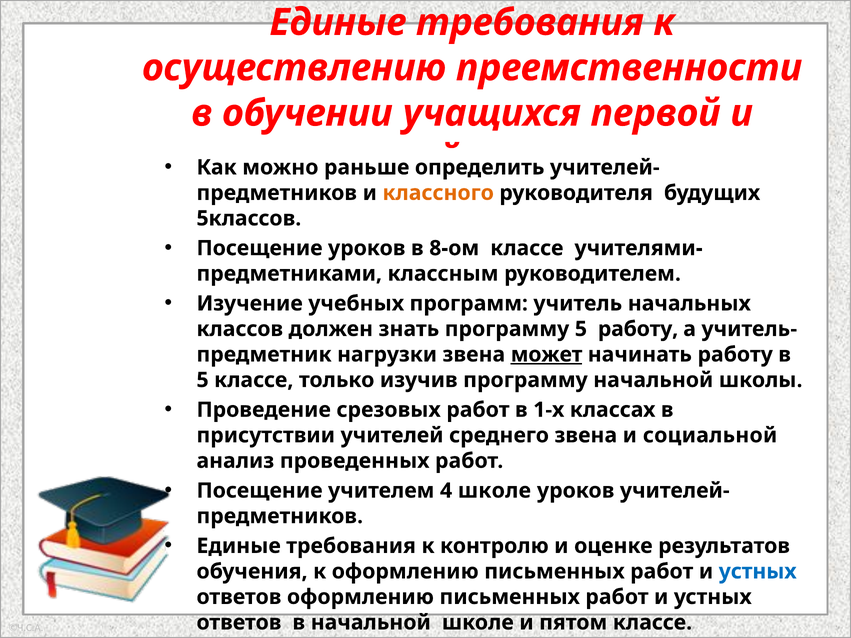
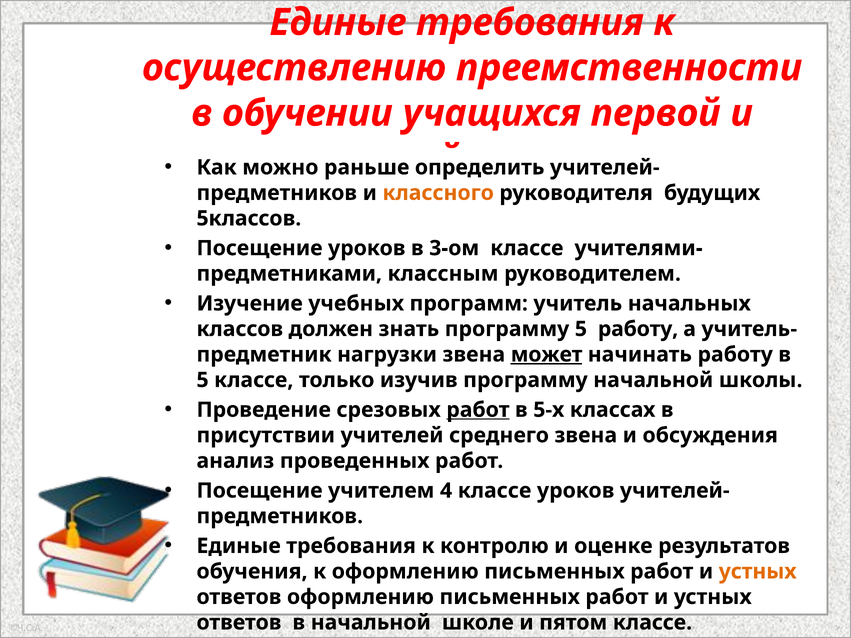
8-ом: 8-ом -> 3-ом
работ at (478, 410) underline: none -> present
1-х: 1-х -> 5-х
социальной: социальной -> обсуждения
4 школе: школе -> классе
устных at (758, 572) colour: blue -> orange
